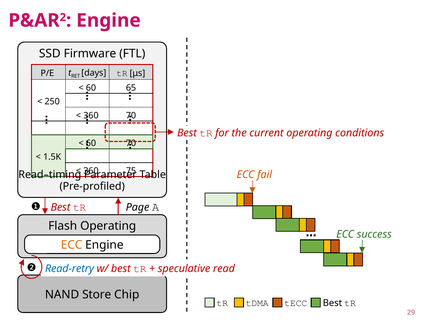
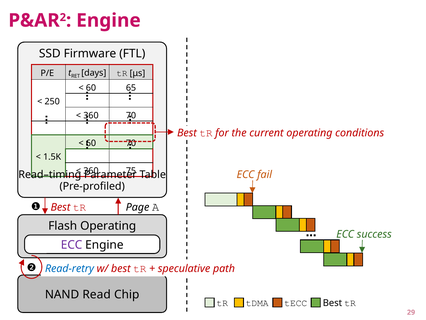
ECC at (72, 245) colour: orange -> purple
read: read -> path
Store: Store -> Read
